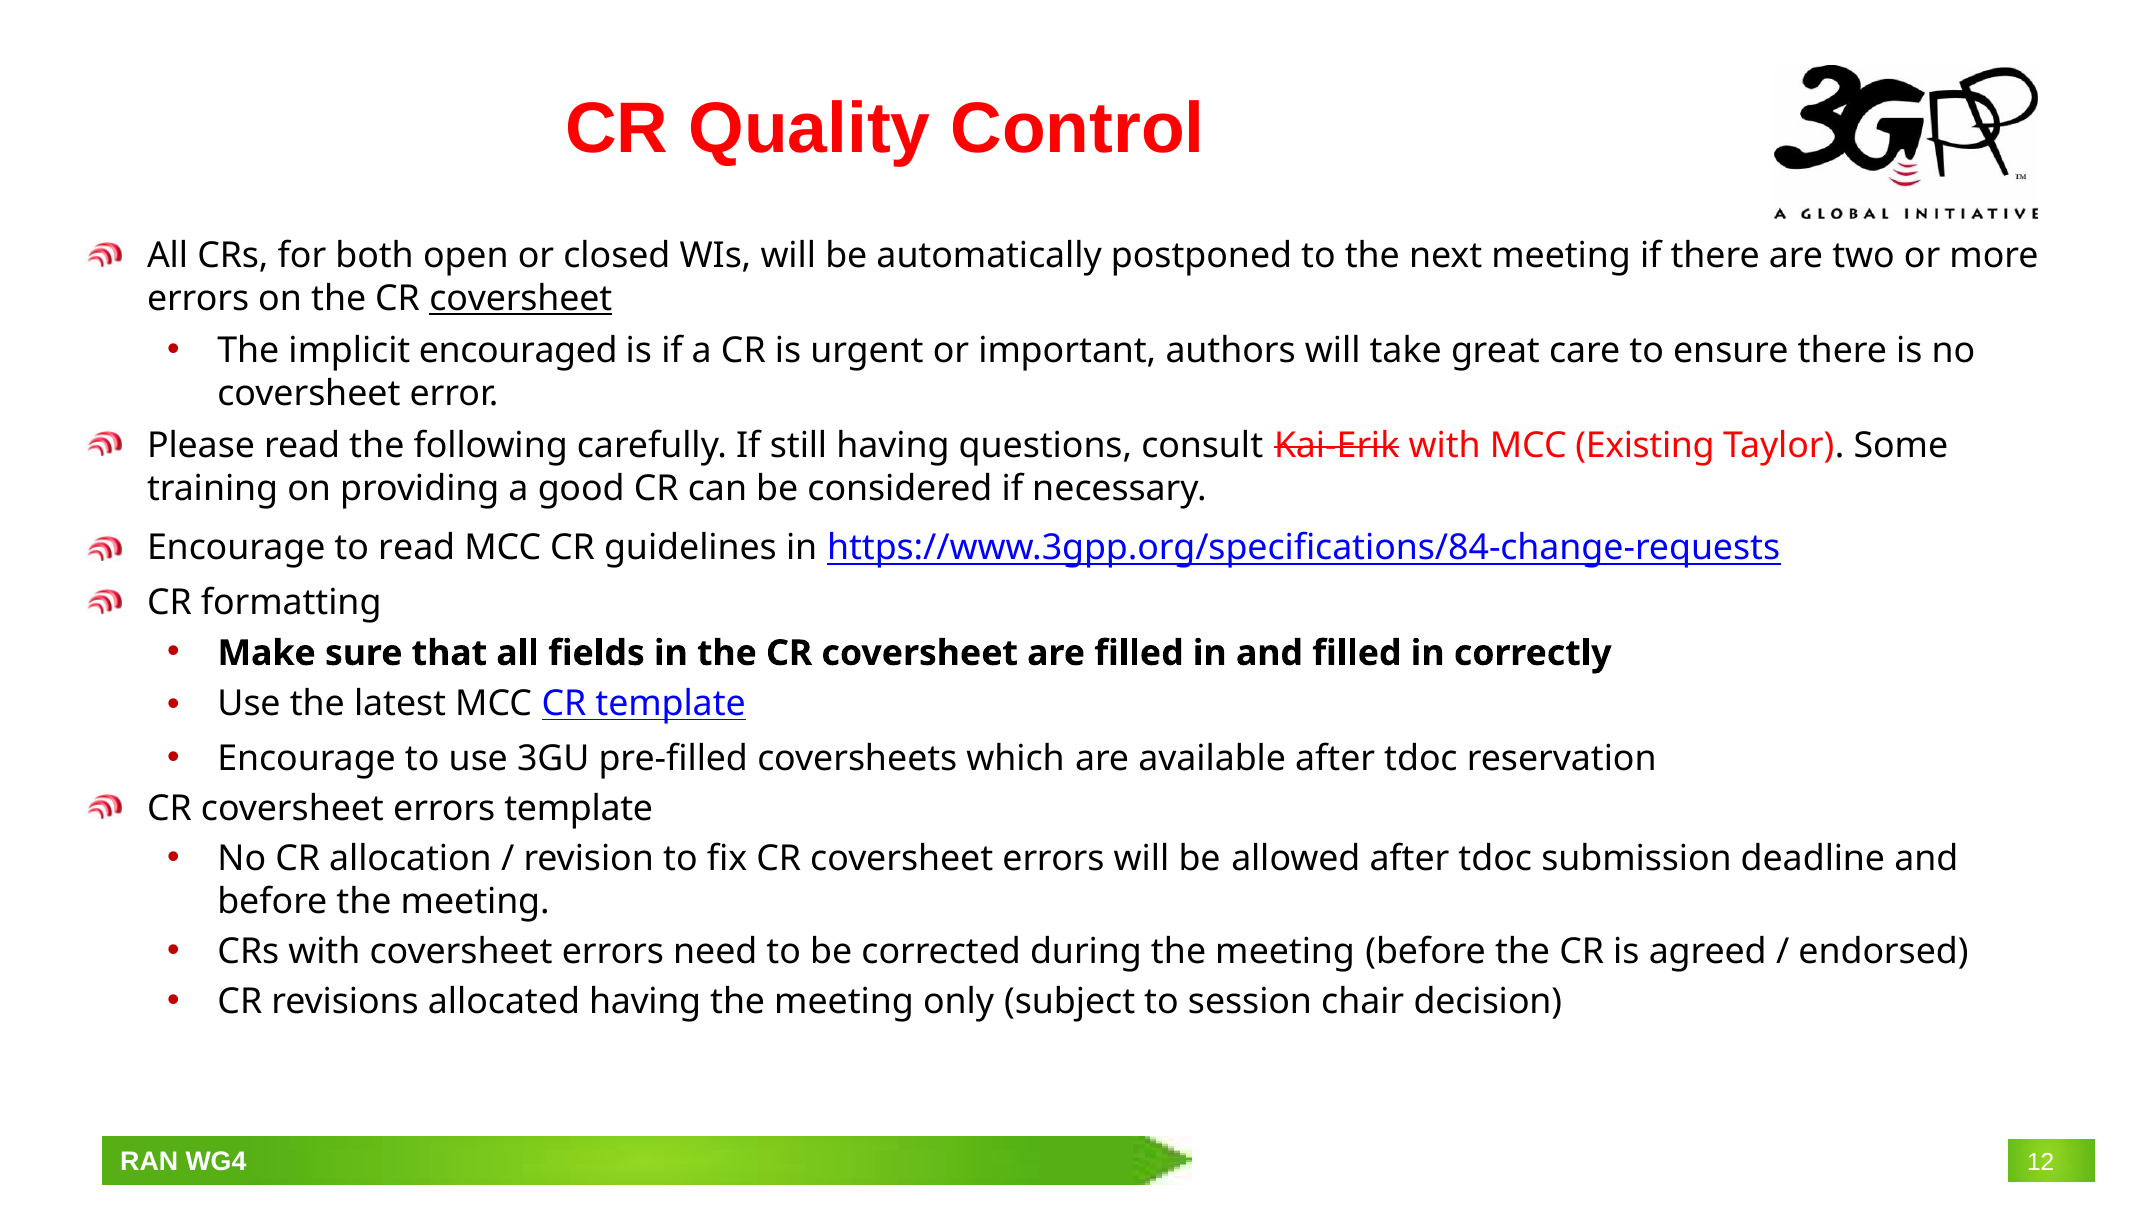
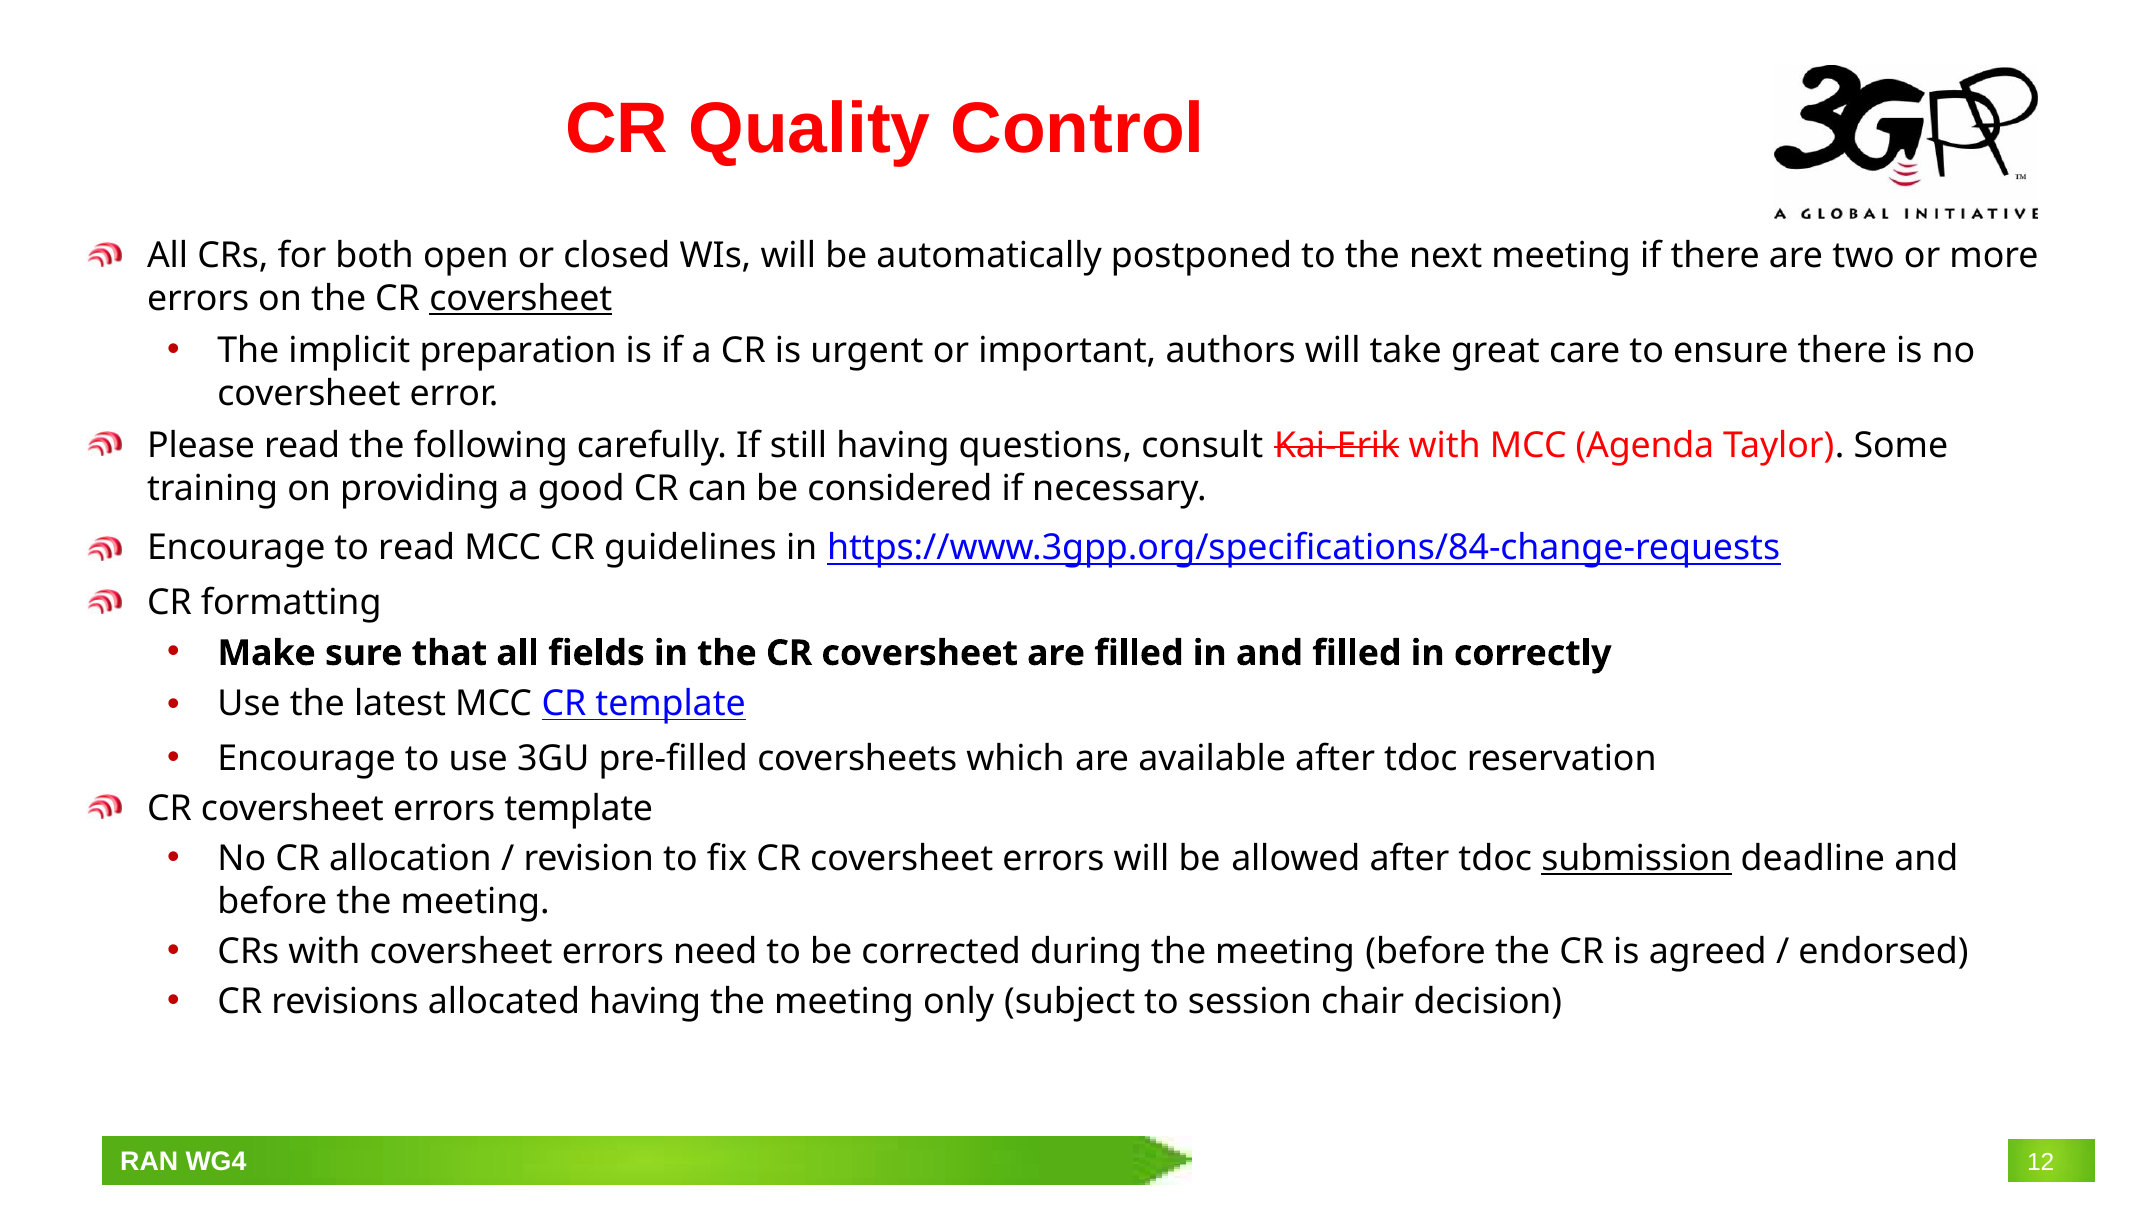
encouraged: encouraged -> preparation
Existing: Existing -> Agenda
submission underline: none -> present
